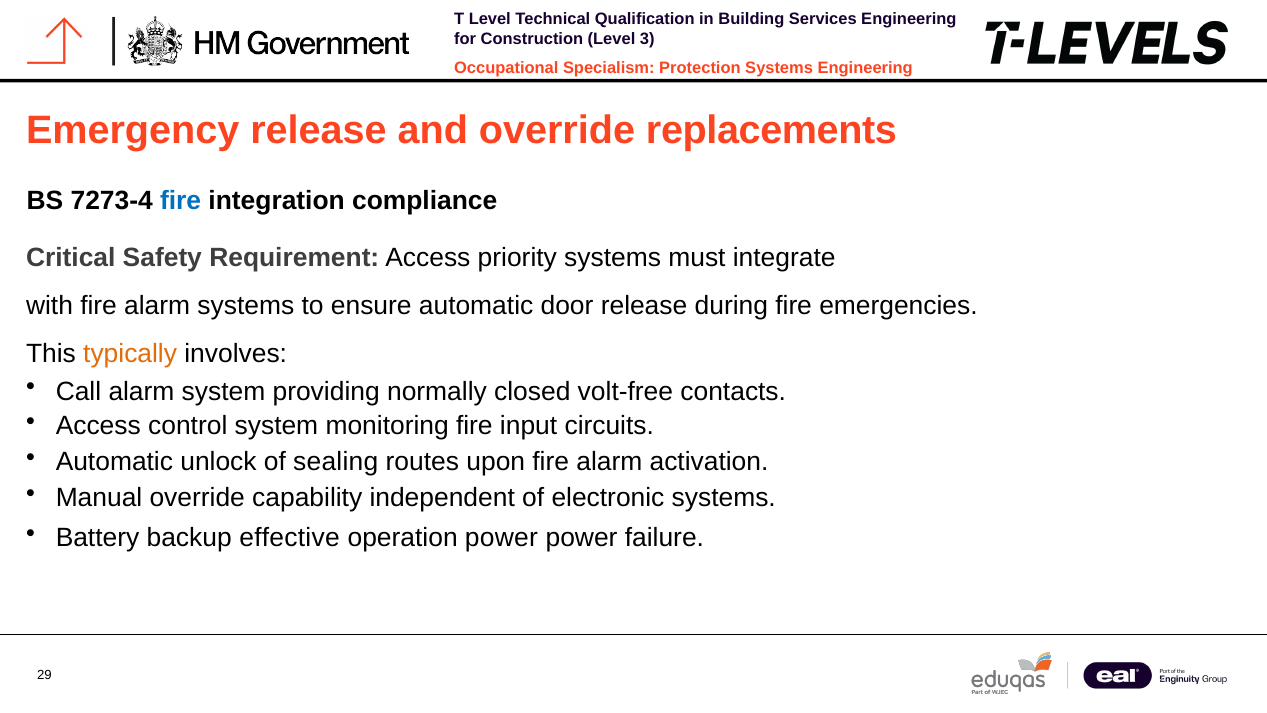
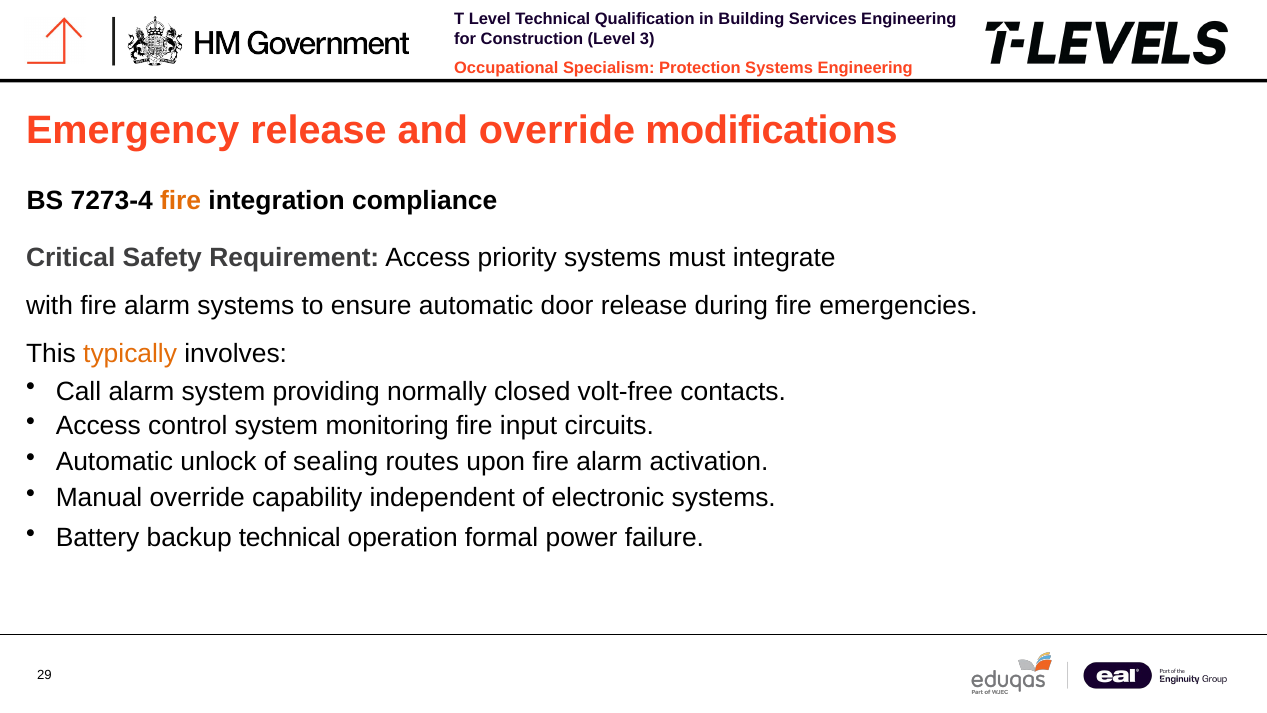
replacements: replacements -> modifications
fire at (181, 201) colour: blue -> orange
backup effective: effective -> technical
operation power: power -> formal
